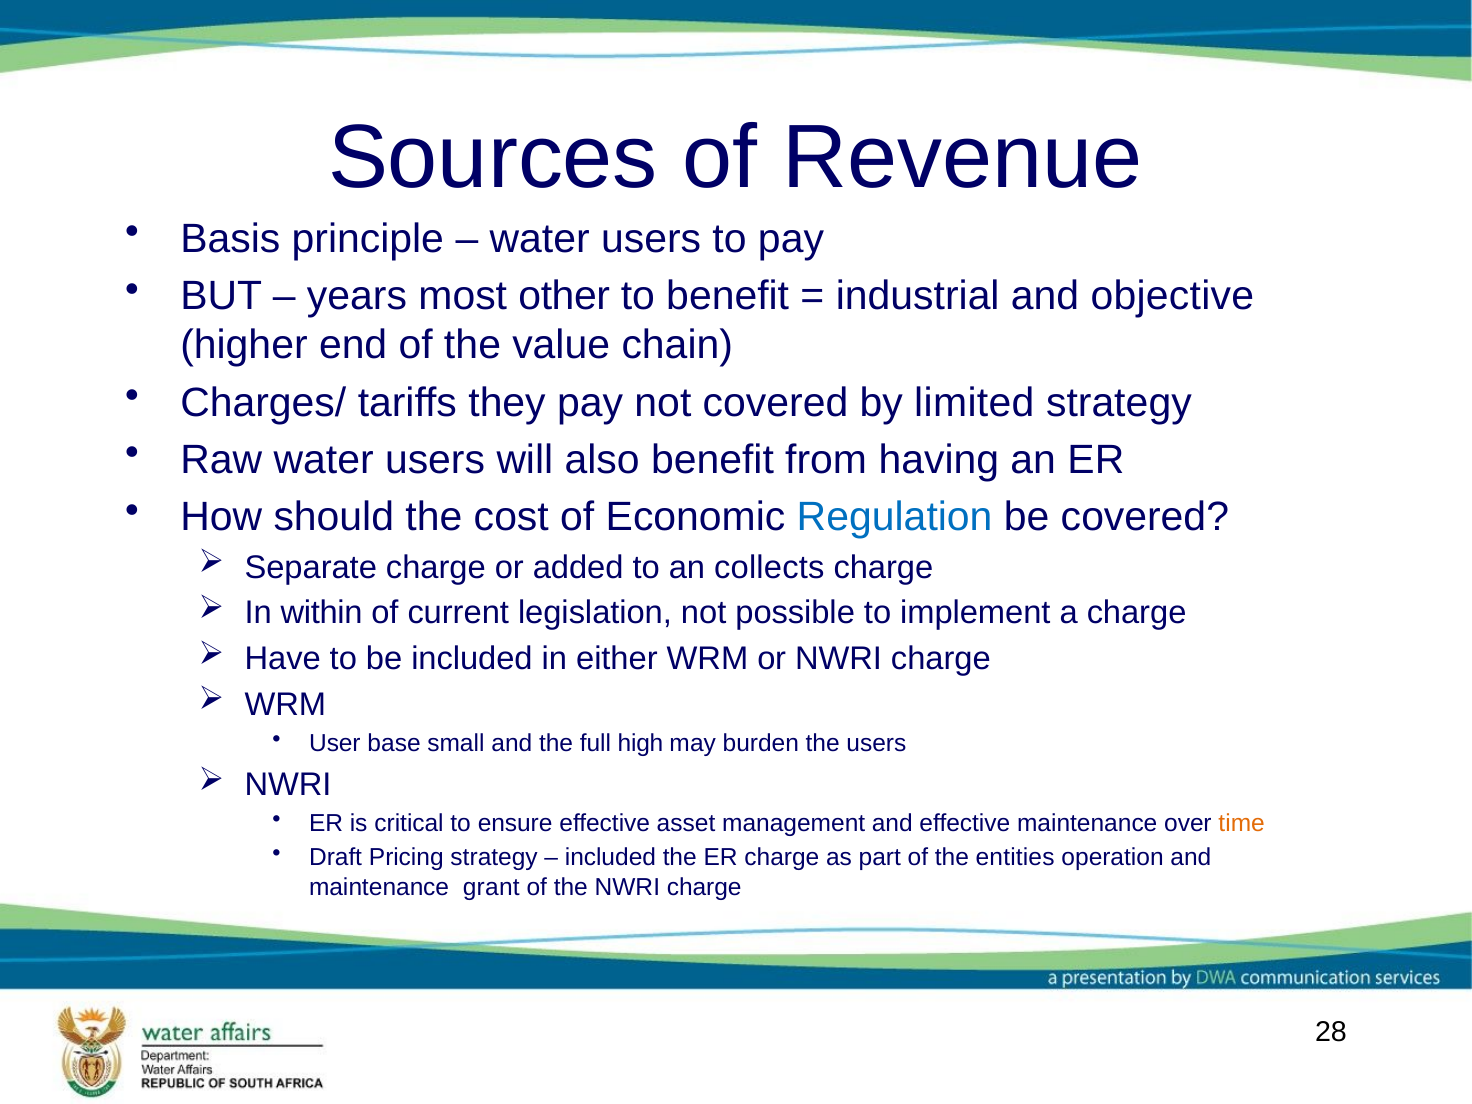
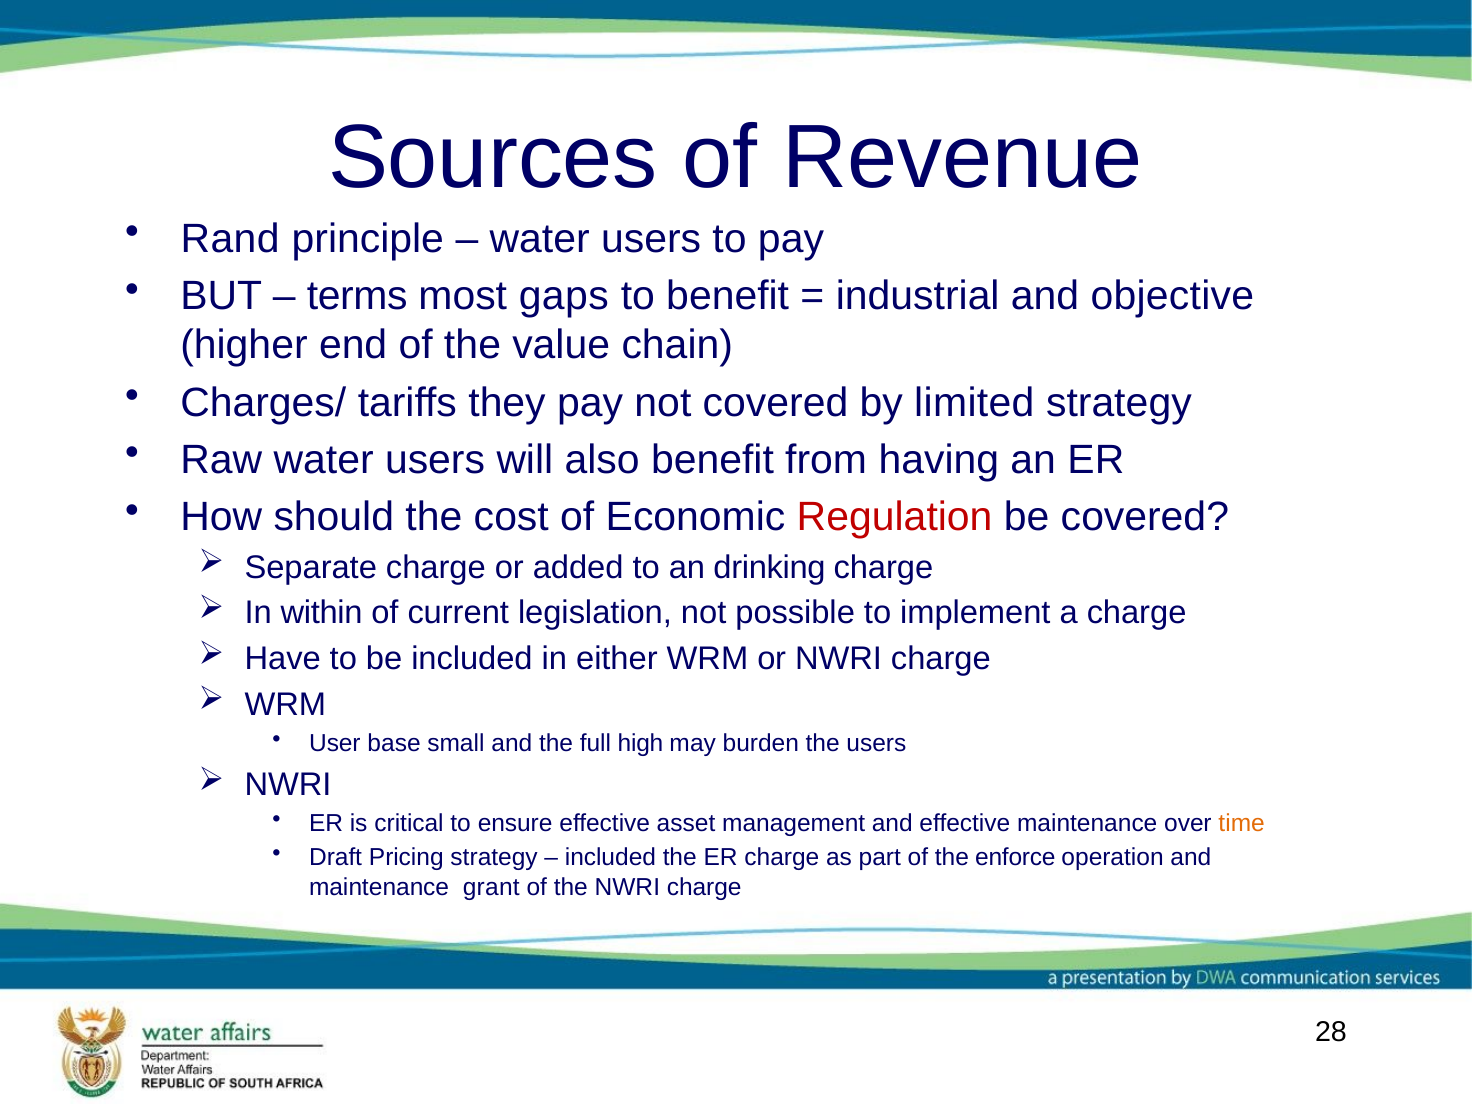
Basis: Basis -> Rand
years: years -> terms
other: other -> gaps
Regulation colour: blue -> red
collects: collects -> drinking
entities: entities -> enforce
